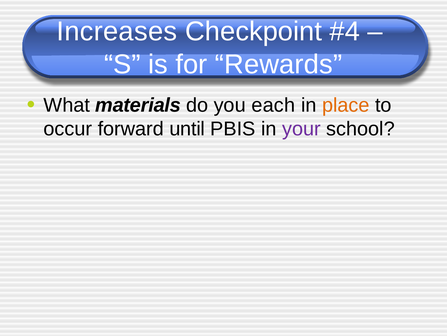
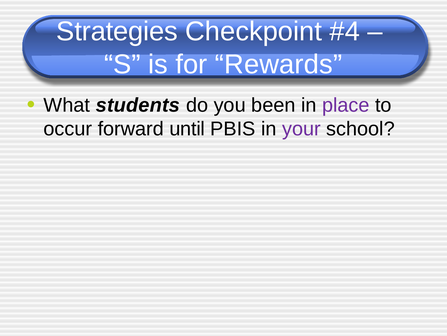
Increases: Increases -> Strategies
materials: materials -> students
each: each -> been
place colour: orange -> purple
